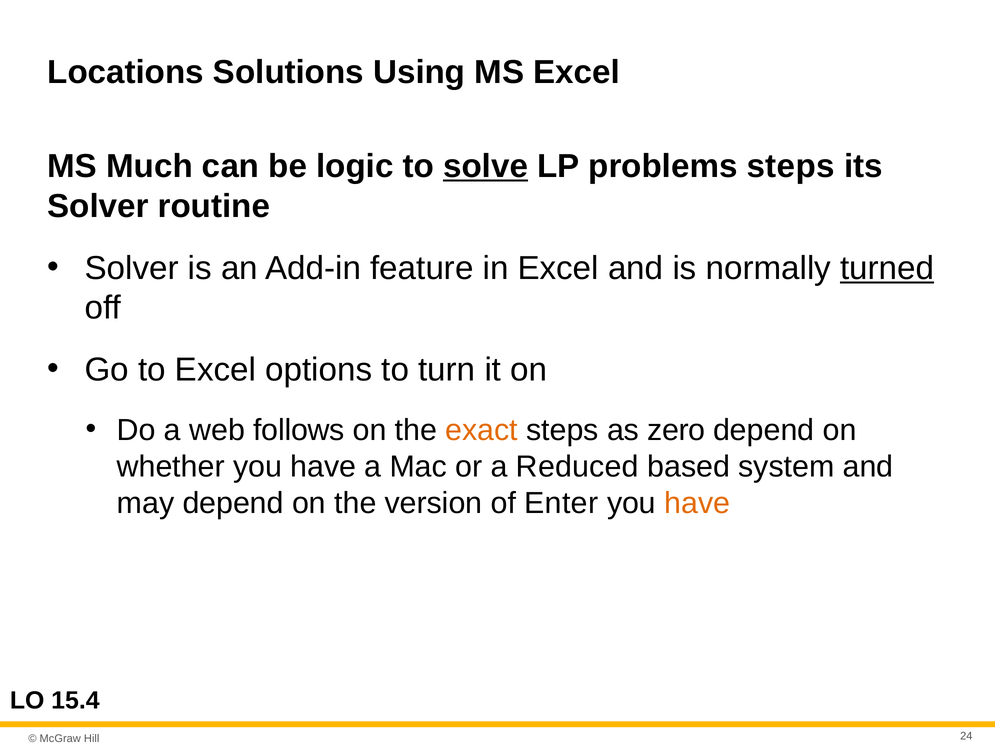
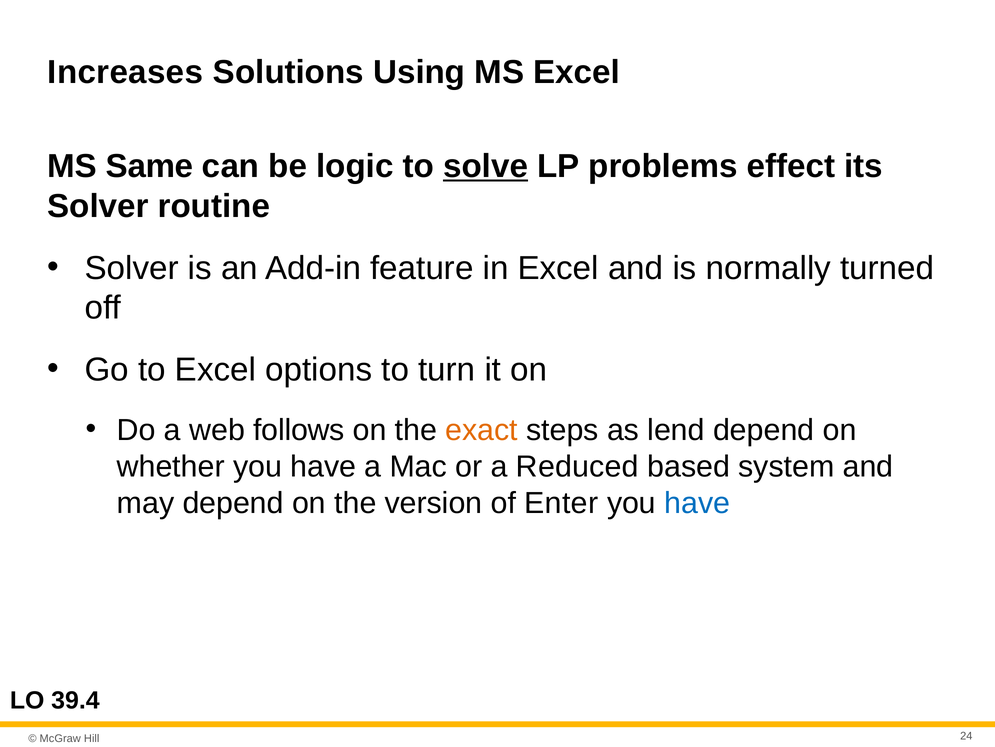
Locations: Locations -> Increases
Much: Much -> Same
problems steps: steps -> effect
turned underline: present -> none
zero: zero -> lend
have at (697, 502) colour: orange -> blue
15.4: 15.4 -> 39.4
